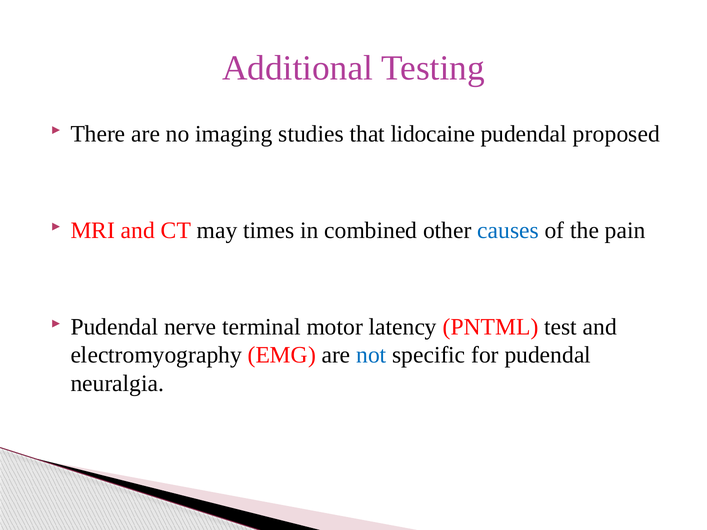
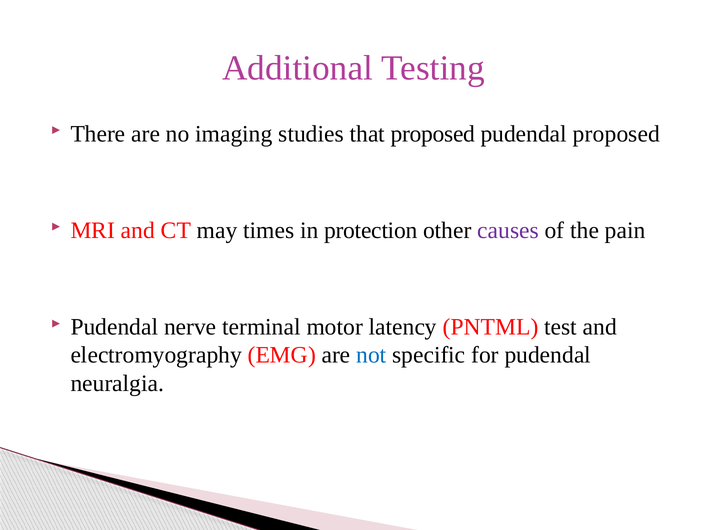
that lidocaine: lidocaine -> proposed
combined: combined -> protection
causes colour: blue -> purple
